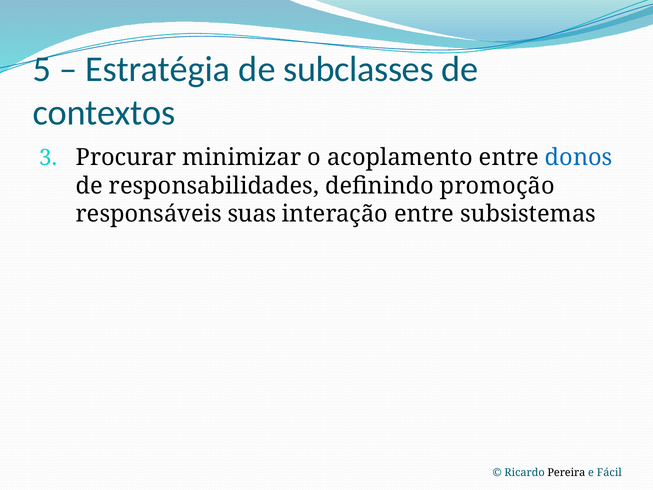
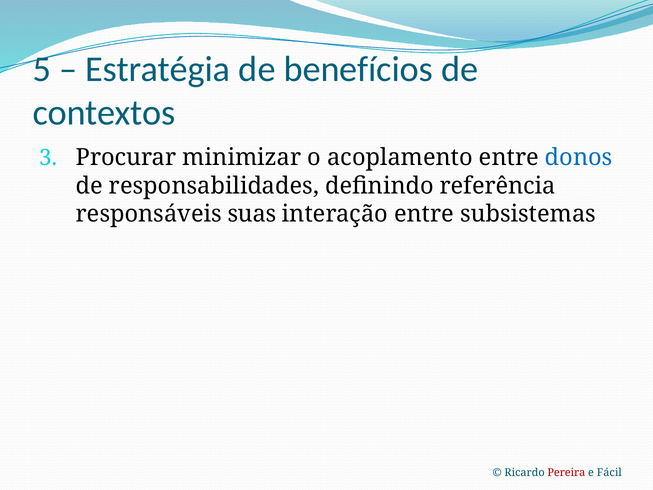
subclasses: subclasses -> benefícios
promoção: promoção -> referência
Pereira colour: black -> red
